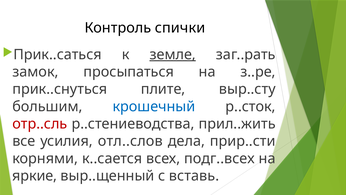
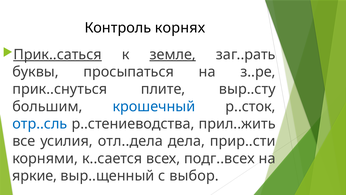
спички: спички -> корнях
Прик..саться underline: none -> present
замок: замок -> буквы
отр..сль colour: red -> blue
отл..слов: отл..слов -> отл..дела
вставь: вставь -> выбор
